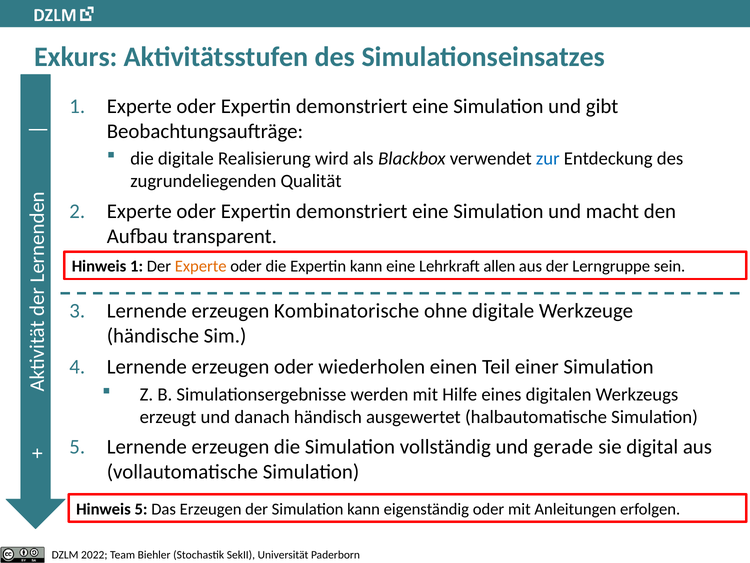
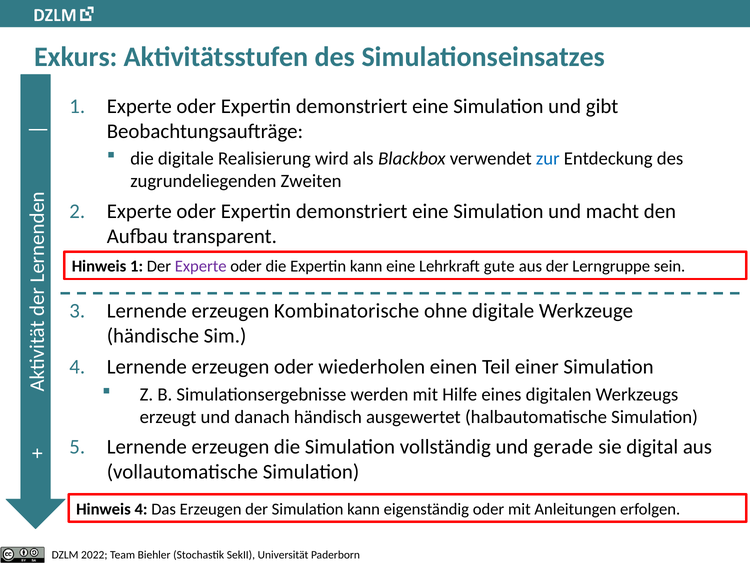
Qualität: Qualität -> Zweiten
Experte at (201, 266) colour: orange -> purple
allen: allen -> gute
Hinweis 5: 5 -> 4
